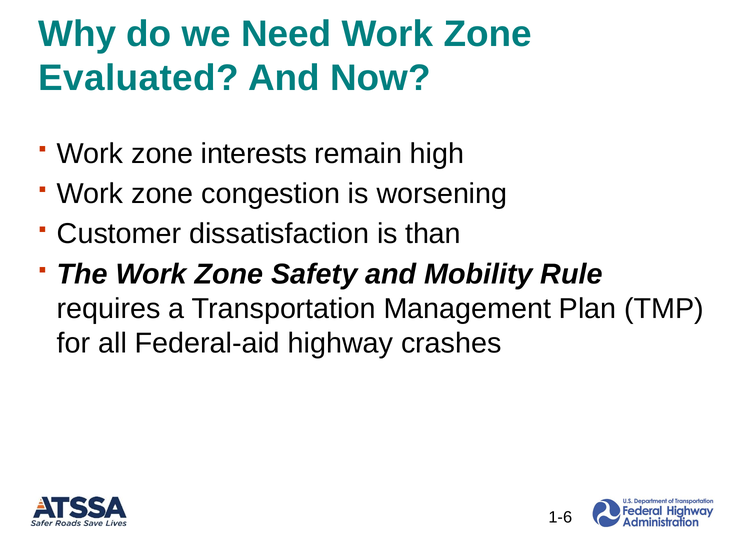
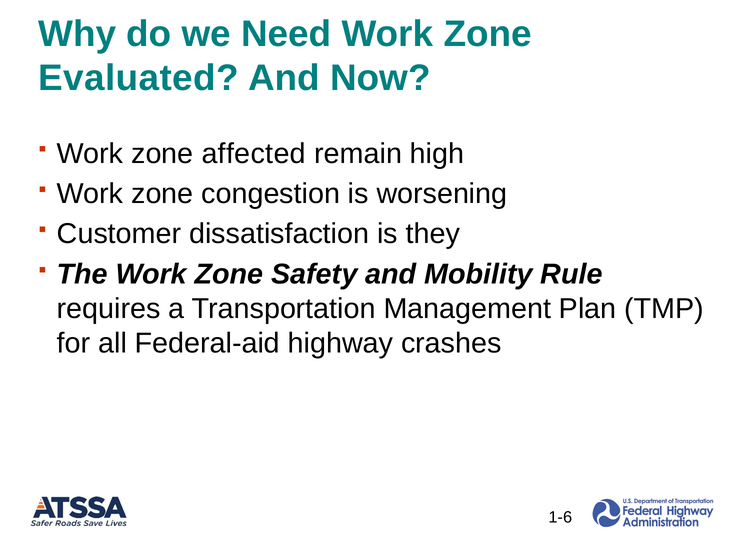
interests: interests -> affected
than: than -> they
